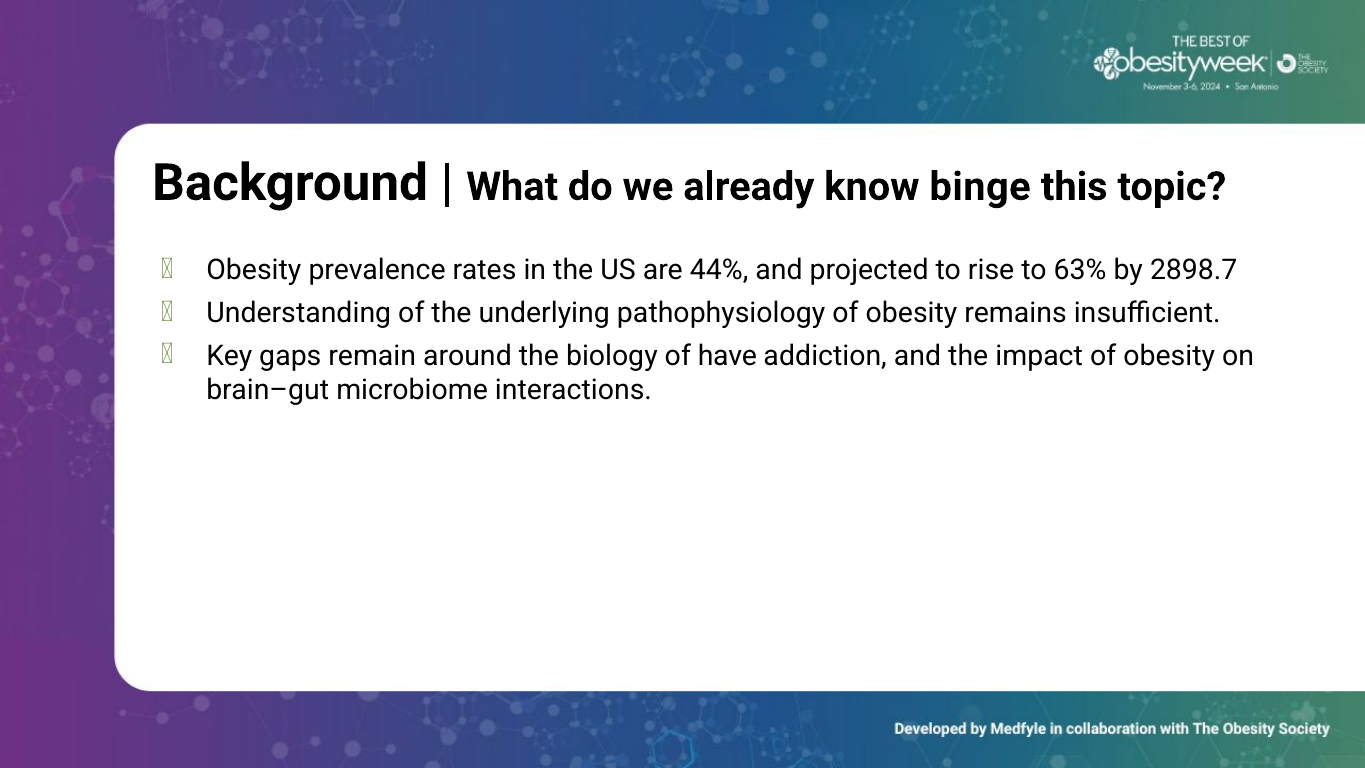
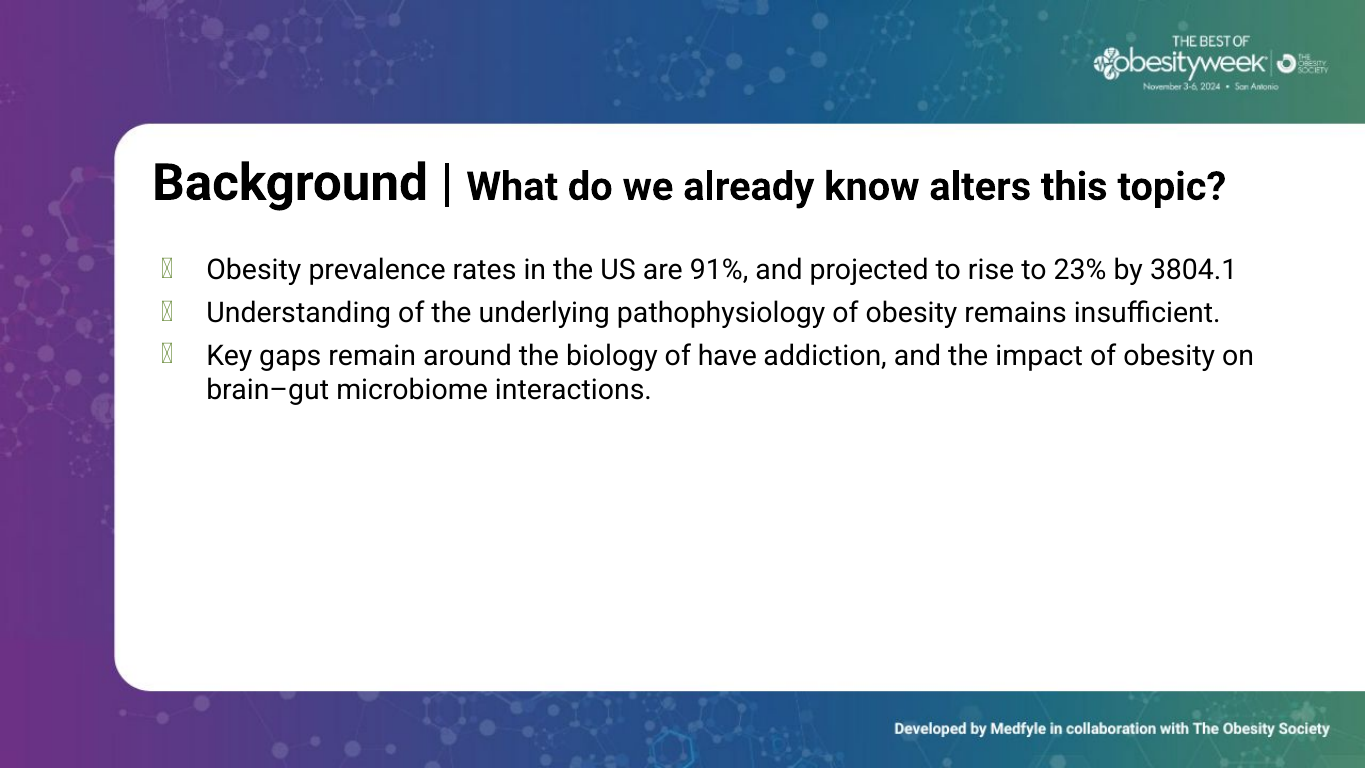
binge: binge -> alters
44%: 44% -> 91%
63%: 63% -> 23%
2898.7: 2898.7 -> 3804.1
